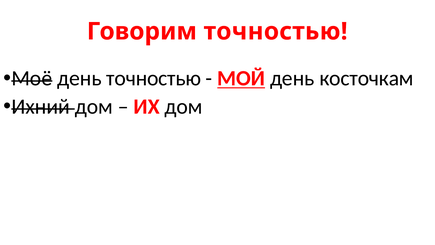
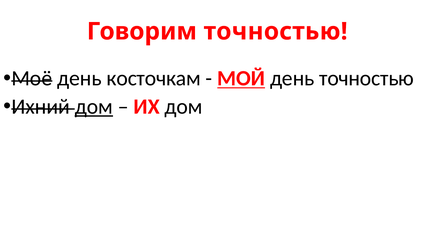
день точностью: точностью -> косточкам
день косточкам: косточкам -> точностью
дом at (94, 106) underline: none -> present
